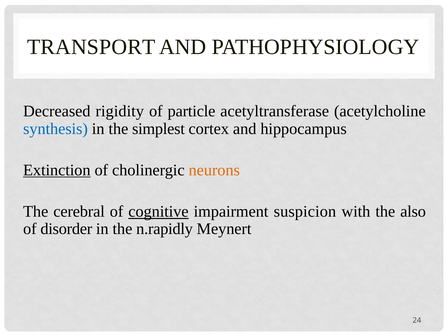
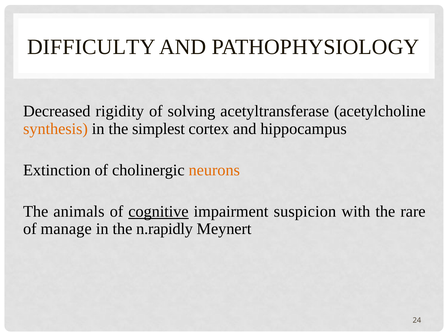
TRANSPORT: TRANSPORT -> DIFFICULTY
particle: particle -> solving
synthesis colour: blue -> orange
Extinction underline: present -> none
cerebral: cerebral -> animals
also: also -> rare
disorder: disorder -> manage
